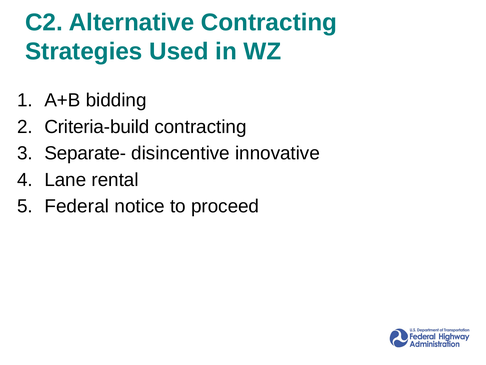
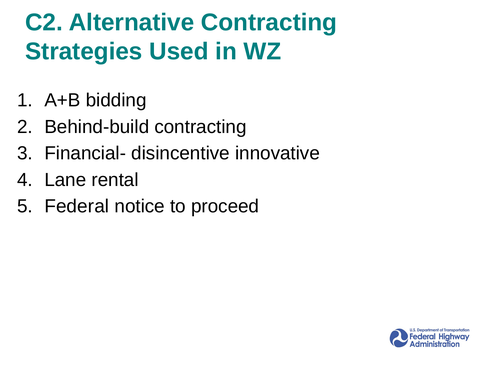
Criteria-build: Criteria-build -> Behind-build
Separate-: Separate- -> Financial-
